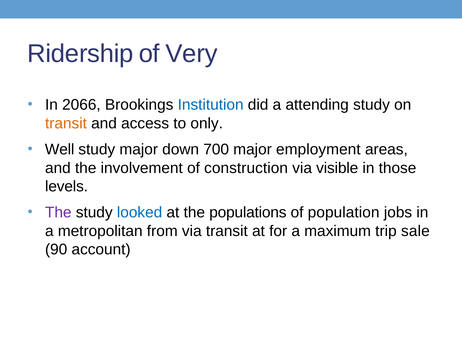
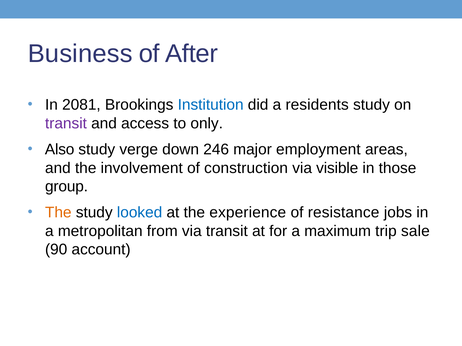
Ridership: Ridership -> Business
Very: Very -> After
2066: 2066 -> 2081
attending: attending -> residents
transit at (66, 124) colour: orange -> purple
Well: Well -> Also
study major: major -> verge
700: 700 -> 246
levels: levels -> group
The at (58, 213) colour: purple -> orange
populations: populations -> experience
population: population -> resistance
